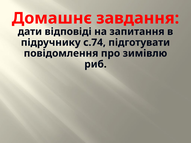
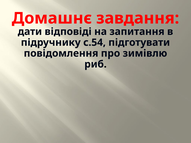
с.74: с.74 -> с.54
